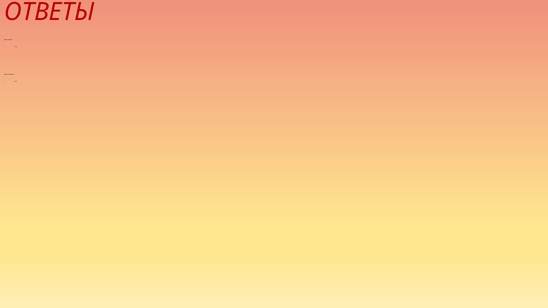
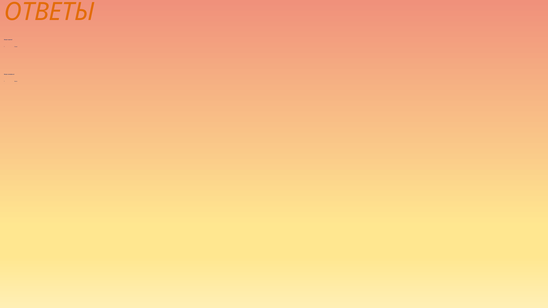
ОТВЕТЫ colour: red -> orange
